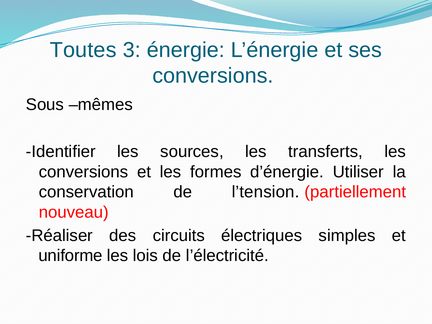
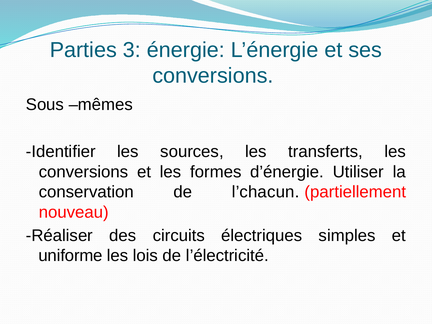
Toutes: Toutes -> Parties
l’tension: l’tension -> l’chacun
